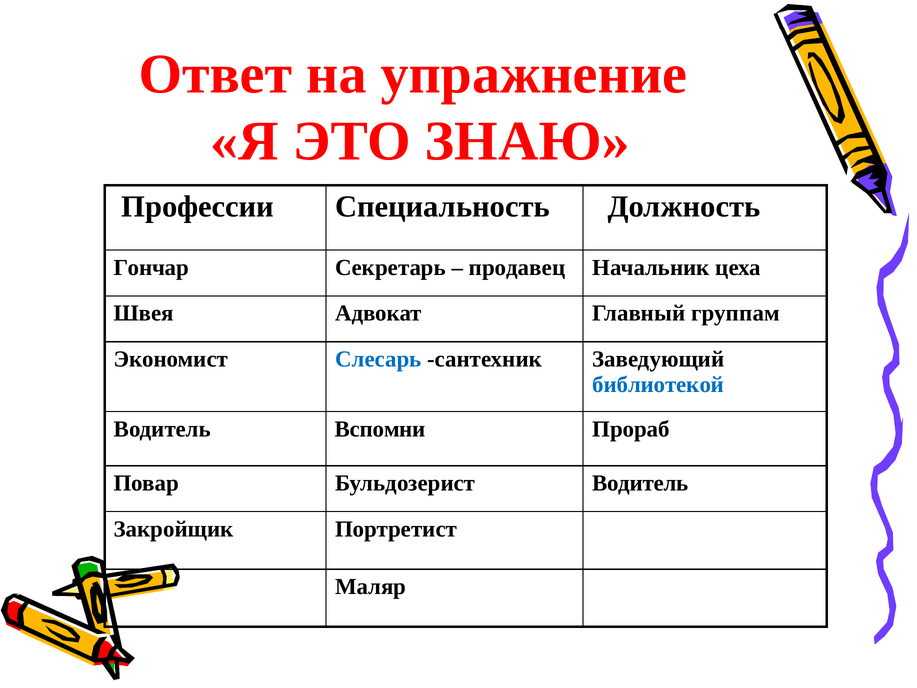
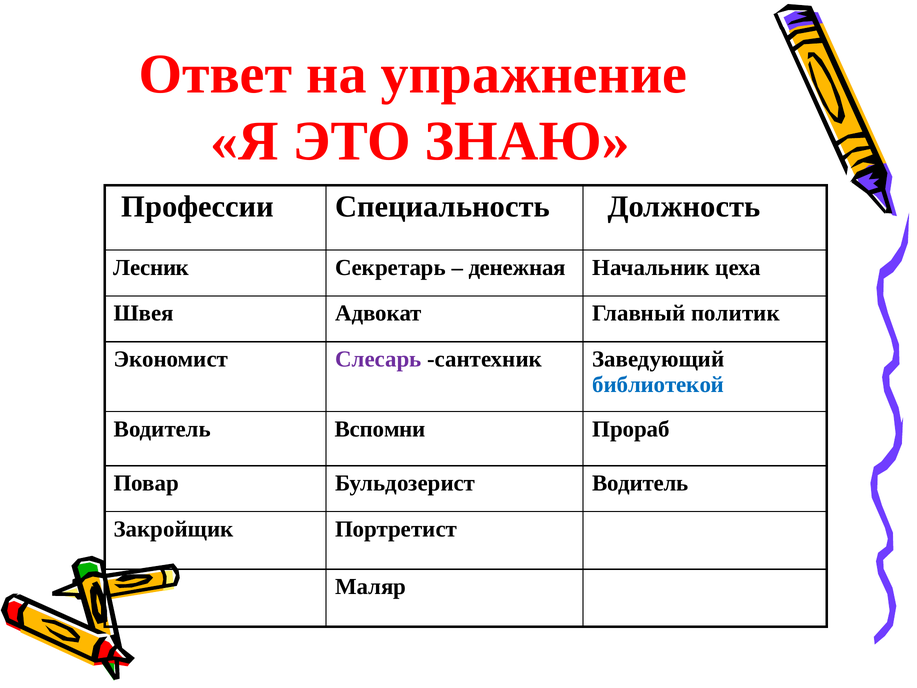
Гончар: Гончар -> Лесник
продавец: продавец -> денежная
группам: группам -> политик
Слесарь colour: blue -> purple
